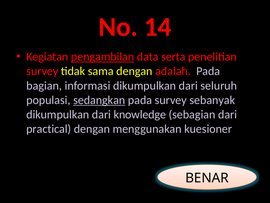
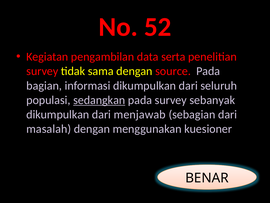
14: 14 -> 52
pengambilan underline: present -> none
adalah: adalah -> source
knowledge: knowledge -> menjawab
practical: practical -> masalah
